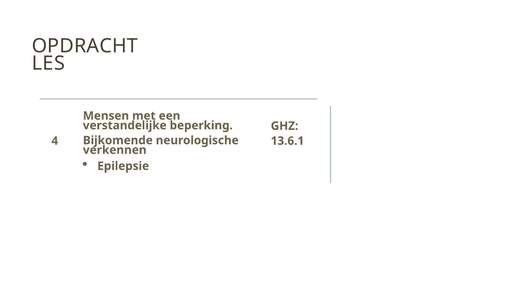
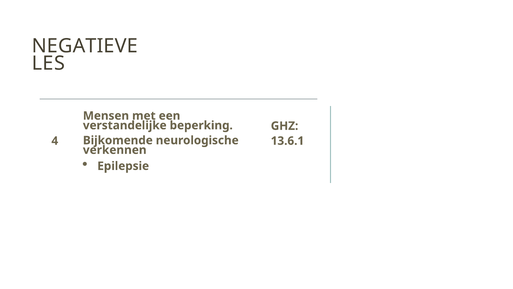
OPDRACHT: OPDRACHT -> NEGATIEVE
